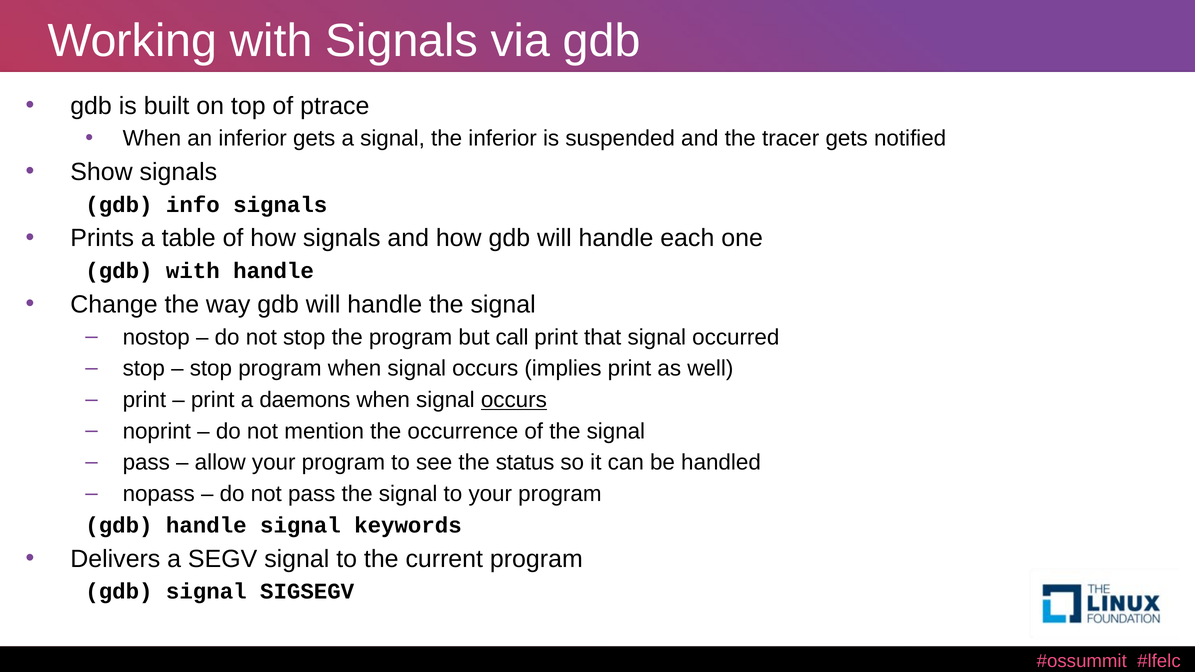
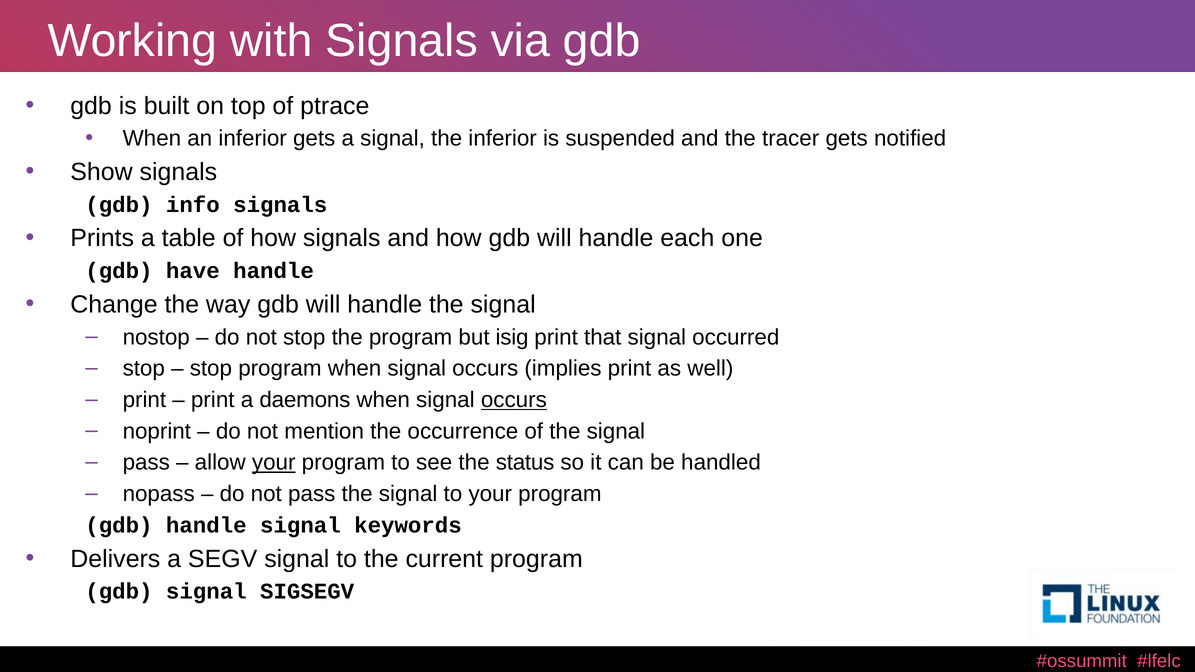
gdb with: with -> have
call: call -> isig
your at (274, 463) underline: none -> present
